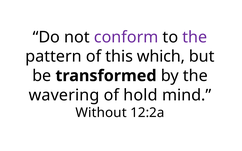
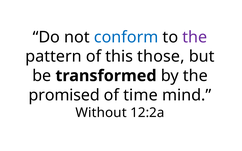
conform colour: purple -> blue
which: which -> those
wavering: wavering -> promised
hold: hold -> time
